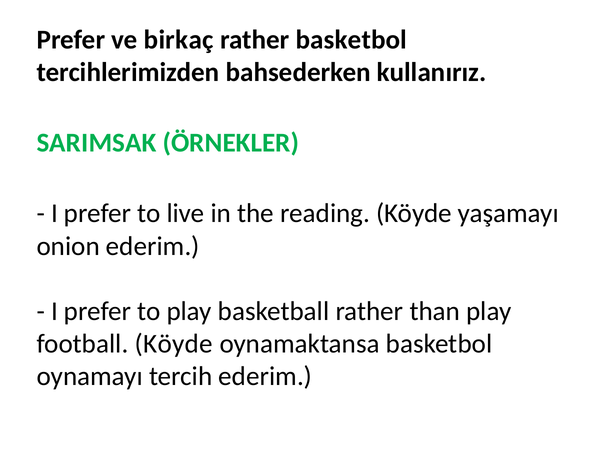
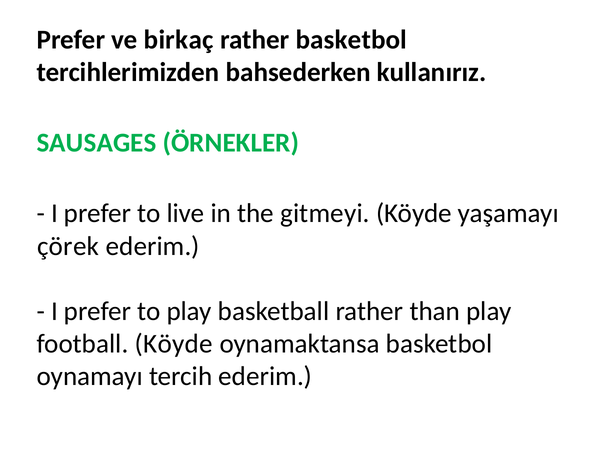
SARIMSAK: SARIMSAK -> SAUSAGES
reading: reading -> gitmeyi
onion: onion -> çörek
